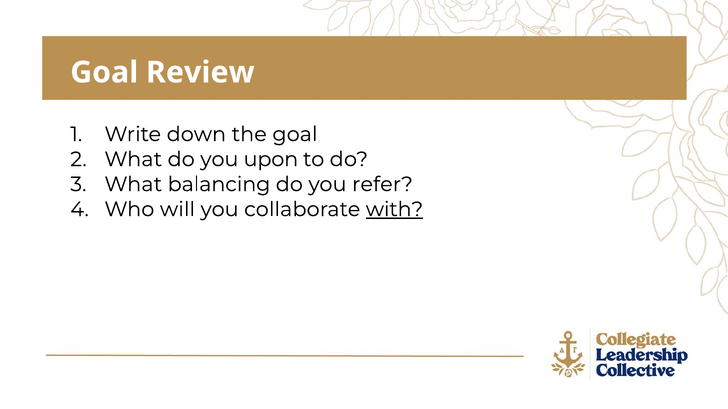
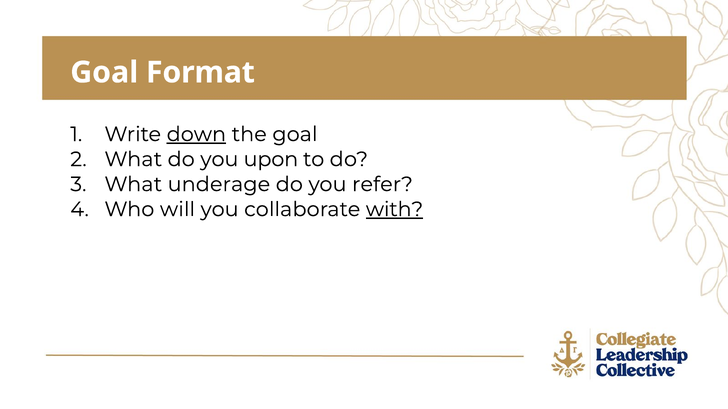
Review: Review -> Format
down underline: none -> present
balancing: balancing -> underage
